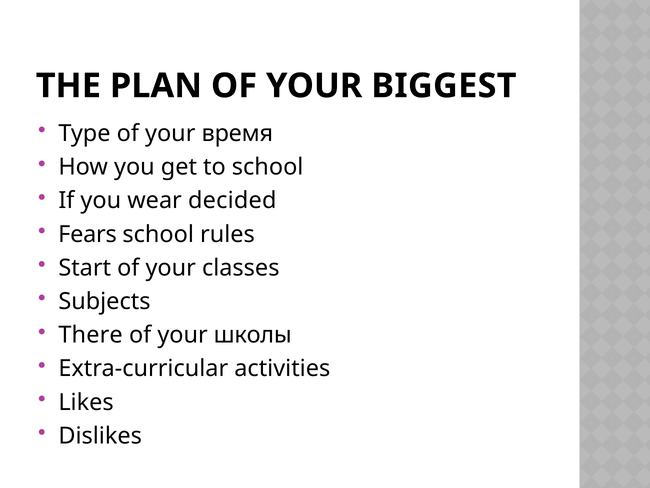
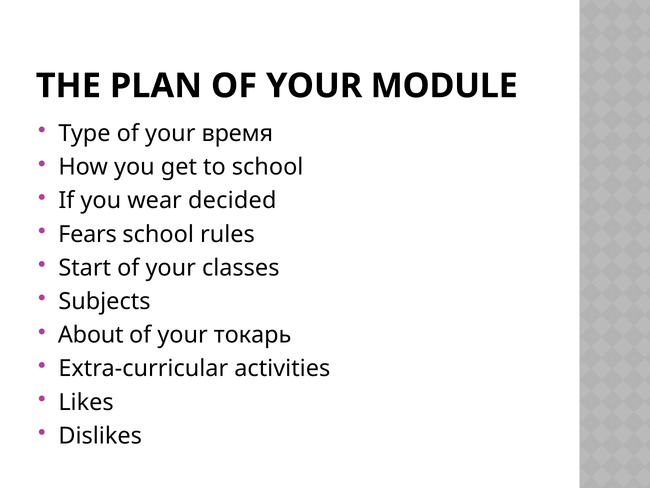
BIGGEST: BIGGEST -> MODULE
There: There -> About
школы: школы -> токарь
